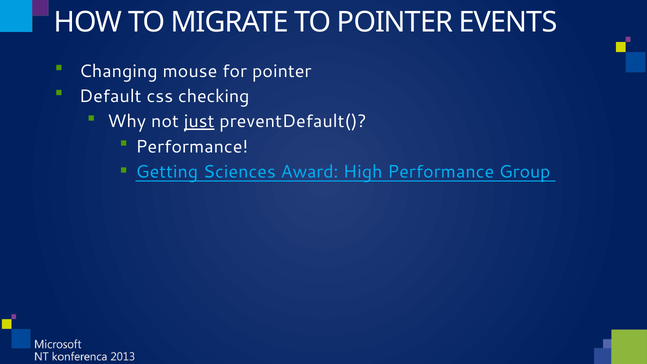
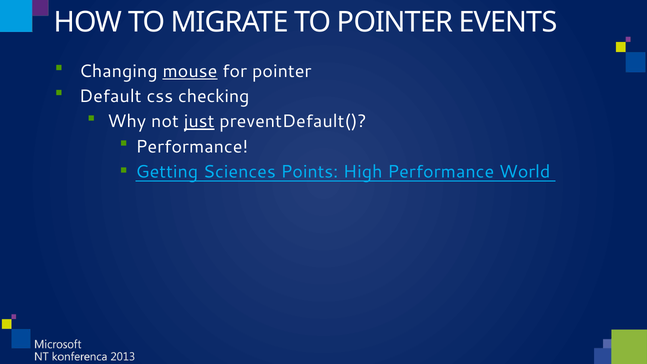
mouse underline: none -> present
Award: Award -> Points
Group: Group -> World
